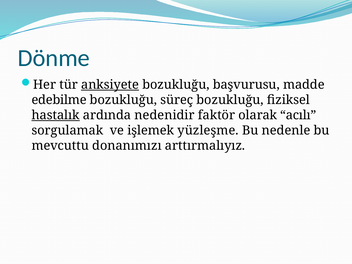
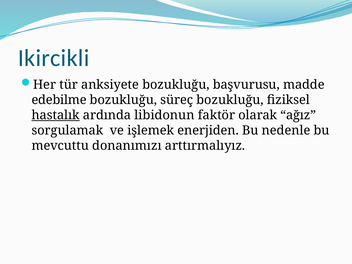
Dönme: Dönme -> Ikircikli
anksiyete underline: present -> none
nedenidir: nedenidir -> libidonun
acılı: acılı -> ağız
yüzleşme: yüzleşme -> enerjiden
